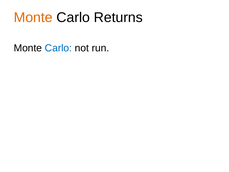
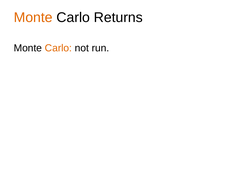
Carlo at (58, 48) colour: blue -> orange
